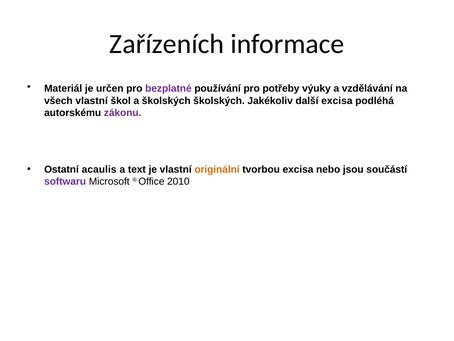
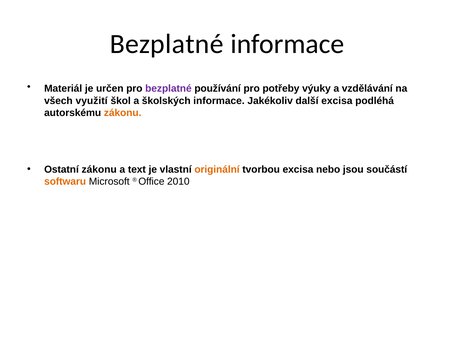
Zařízeních at (167, 44): Zařízeních -> Bezplatné
všech vlastní: vlastní -> využití
školských školských: školských -> informace
zákonu at (123, 113) colour: purple -> orange
Ostatní acaulis: acaulis -> zákonu
softwaru colour: purple -> orange
